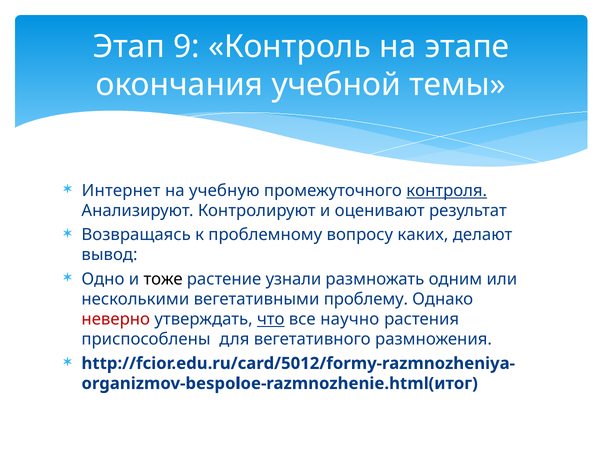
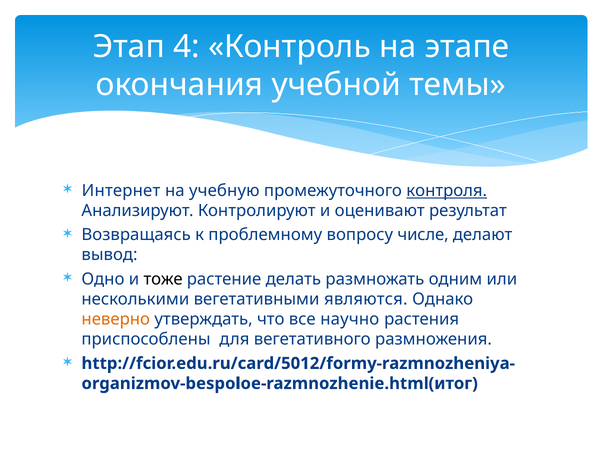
9: 9 -> 4
каких: каких -> числе
узнали: узнали -> делать
проблему: проблему -> являются
неверно colour: red -> orange
что underline: present -> none
